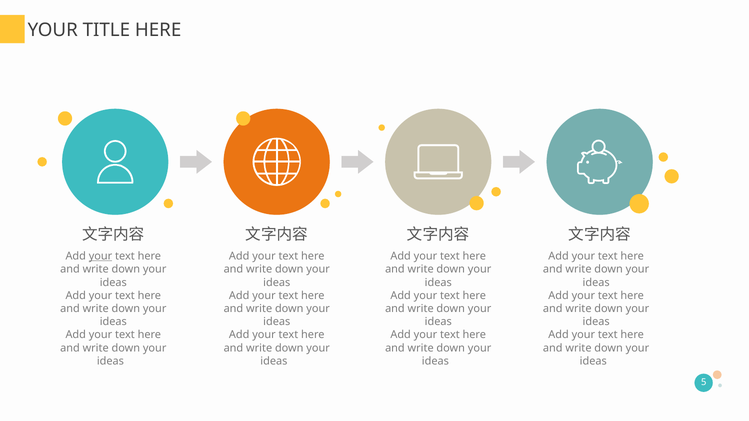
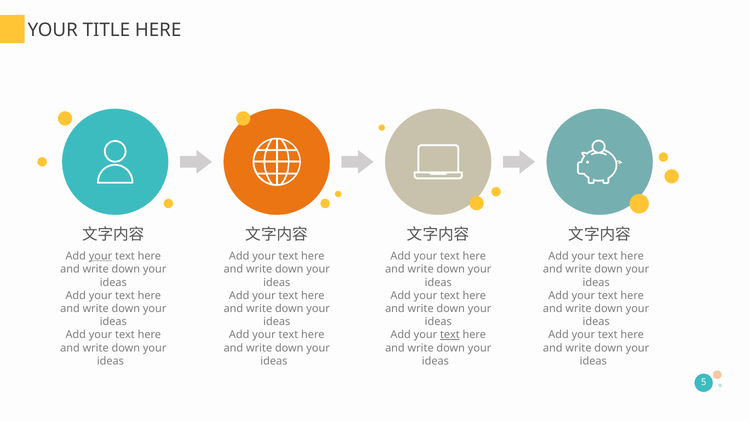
text at (450, 335) underline: none -> present
